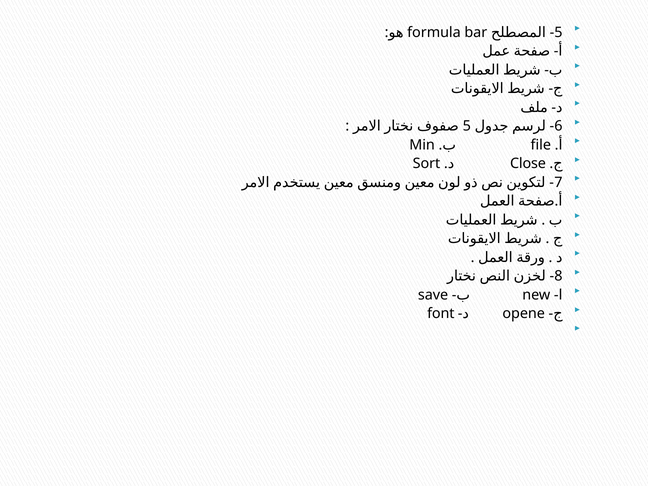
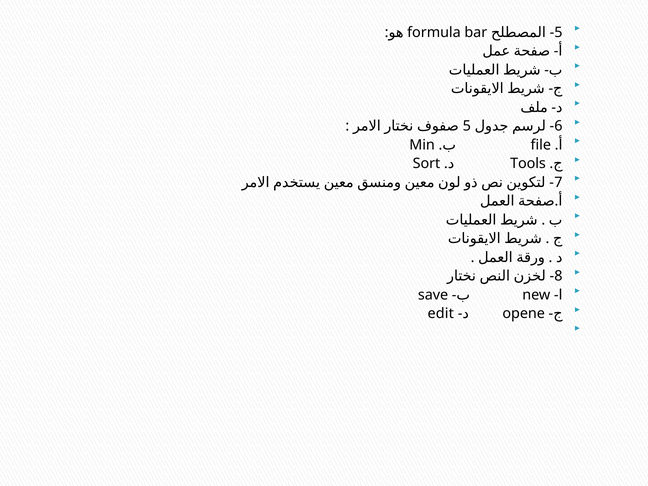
Close: Close -> Tools
font: font -> edit
